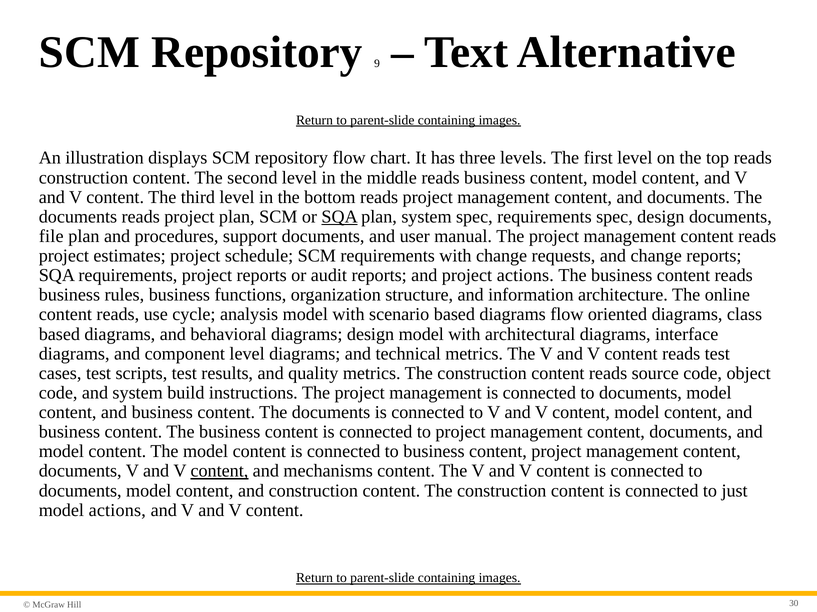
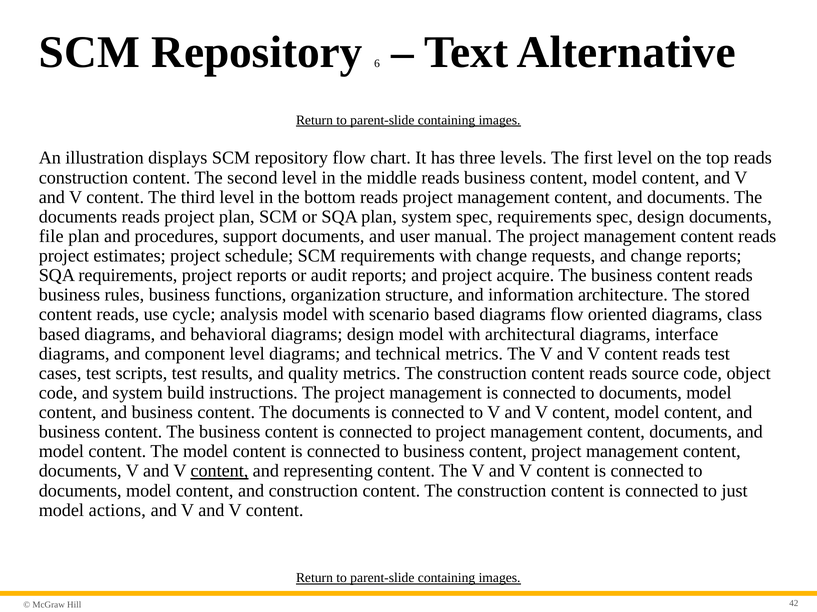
9: 9 -> 6
SQA at (340, 217) underline: present -> none
project actions: actions -> acquire
online: online -> stored
mechanisms: mechanisms -> representing
30: 30 -> 42
